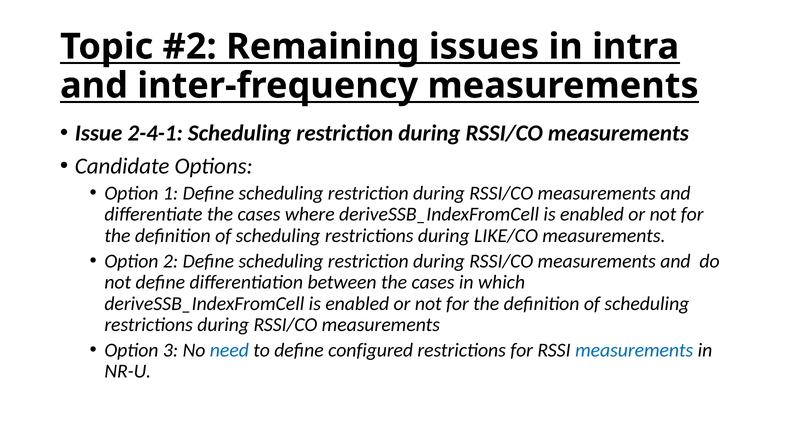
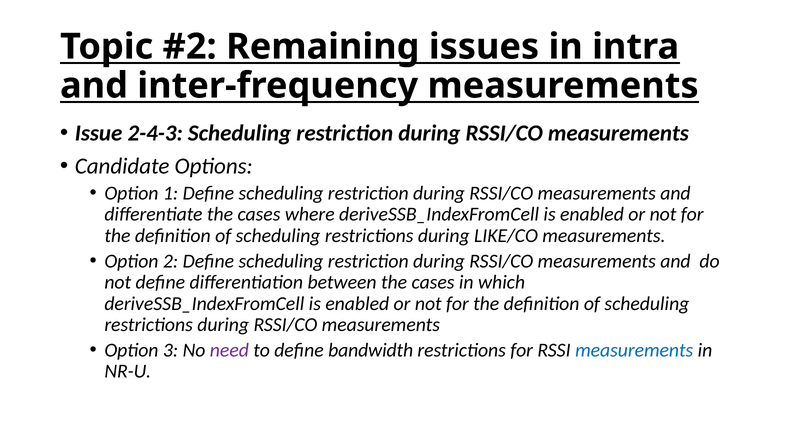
2-4-1: 2-4-1 -> 2-4-3
need colour: blue -> purple
configured: configured -> bandwidth
